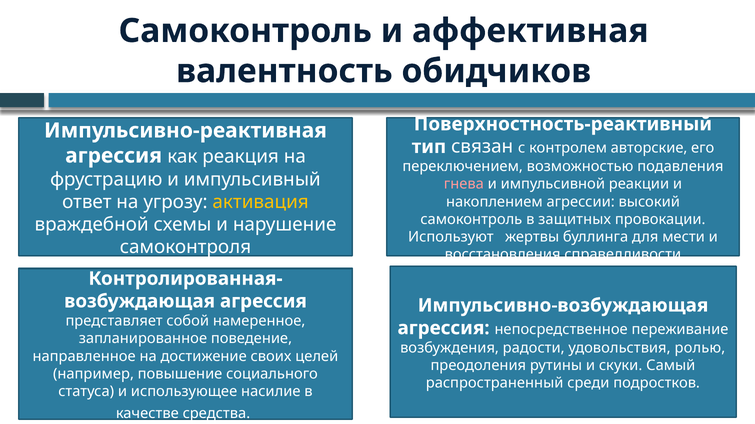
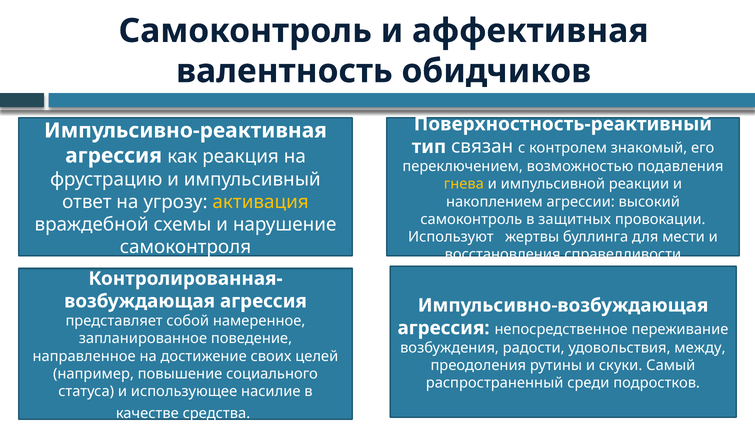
авторские: авторские -> знакомый
гнева colour: pink -> yellow
ролью: ролью -> между
